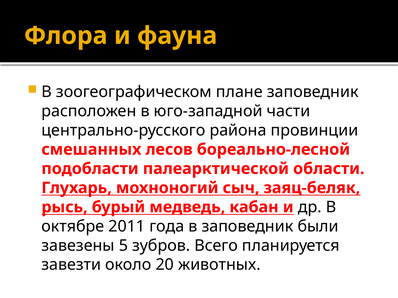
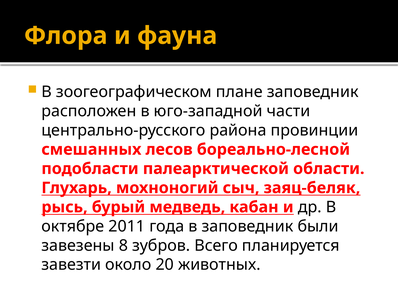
5: 5 -> 8
